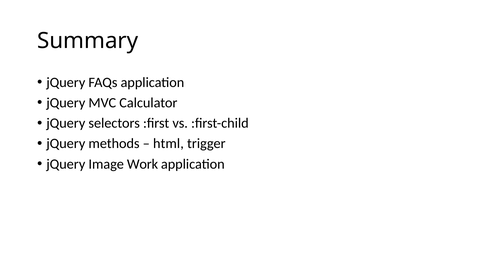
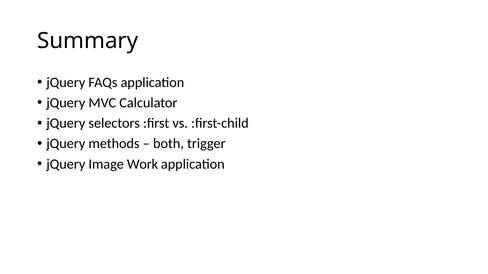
html: html -> both
